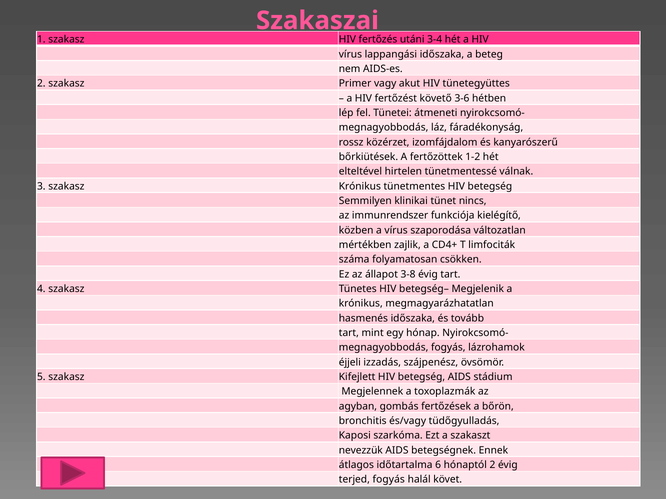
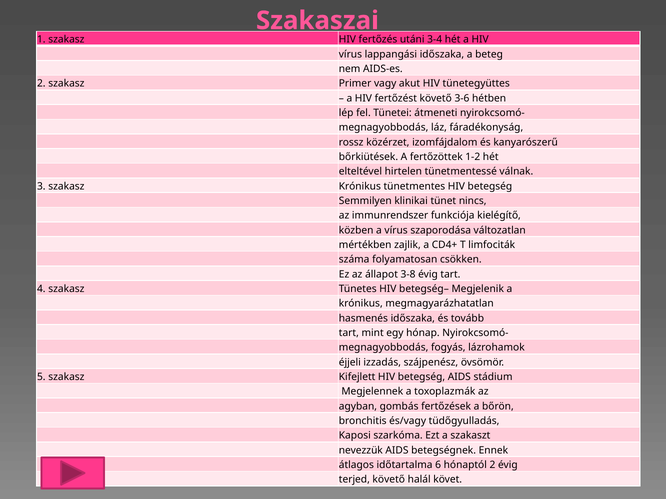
terjed fogyás: fogyás -> követő
